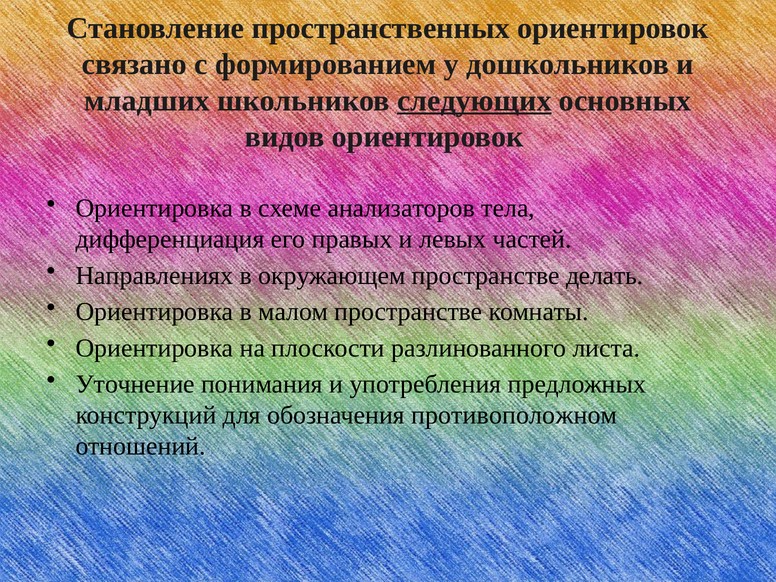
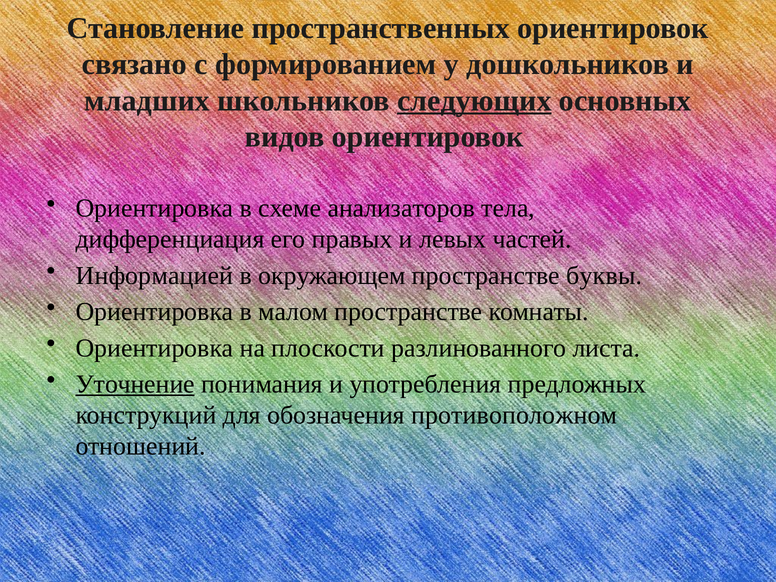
Направлениях: Направлениях -> Информацией
делать: делать -> буквы
Уточнение underline: none -> present
